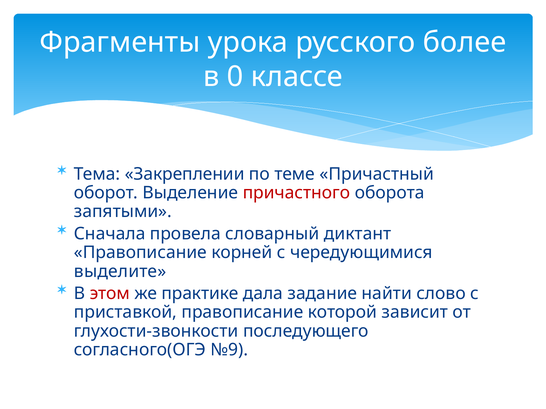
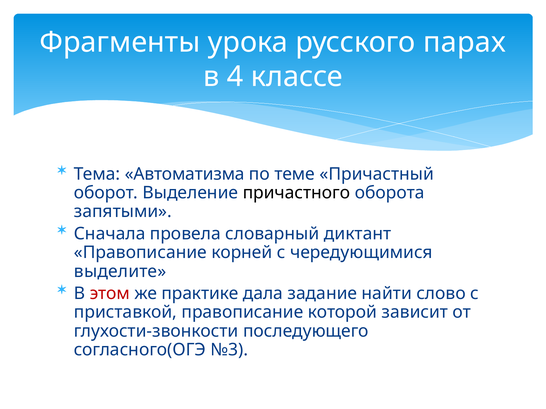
более: более -> парах
0: 0 -> 4
Закреплении: Закреплении -> Автоматизма
причастного colour: red -> black
№9: №9 -> №3
